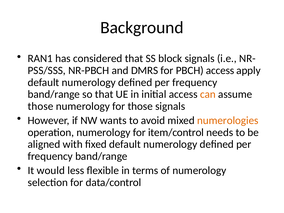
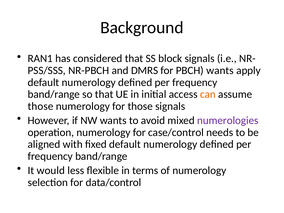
PBCH access: access -> wants
numerologies colour: orange -> purple
item/control: item/control -> case/control
